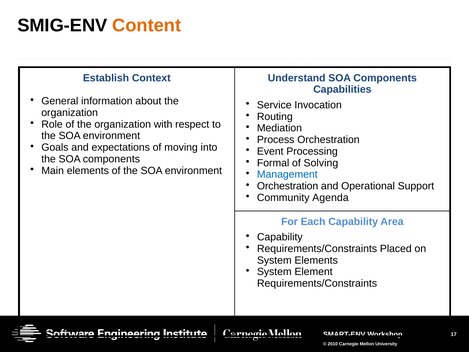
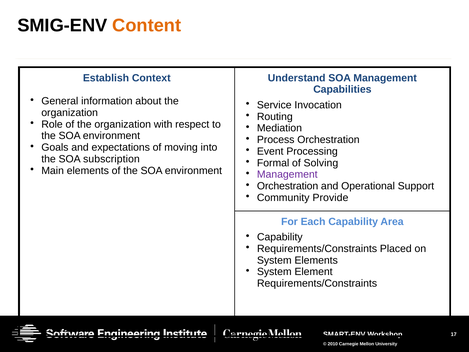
Understand SOA Components: Components -> Management
the SOA components: components -> subscription
Management at (287, 174) colour: blue -> purple
Agenda: Agenda -> Provide
